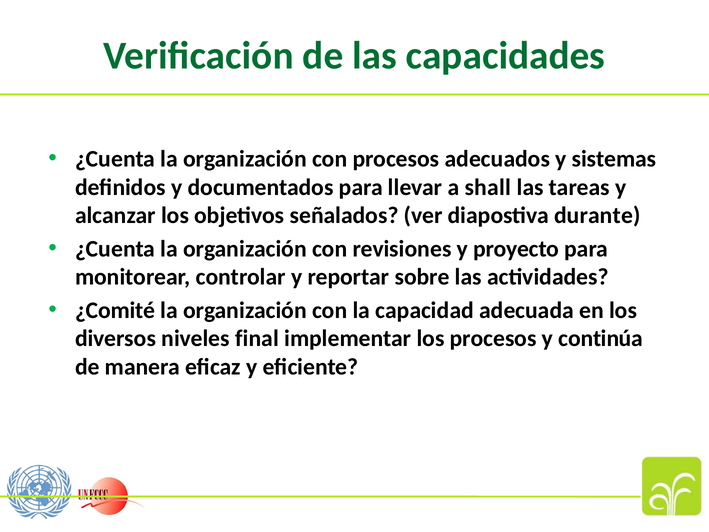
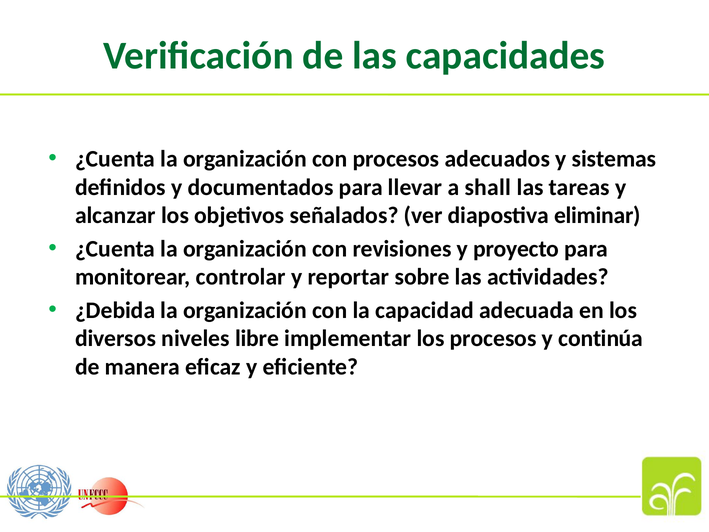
durante: durante -> eliminar
¿Comité: ¿Comité -> ¿Debida
final: final -> libre
